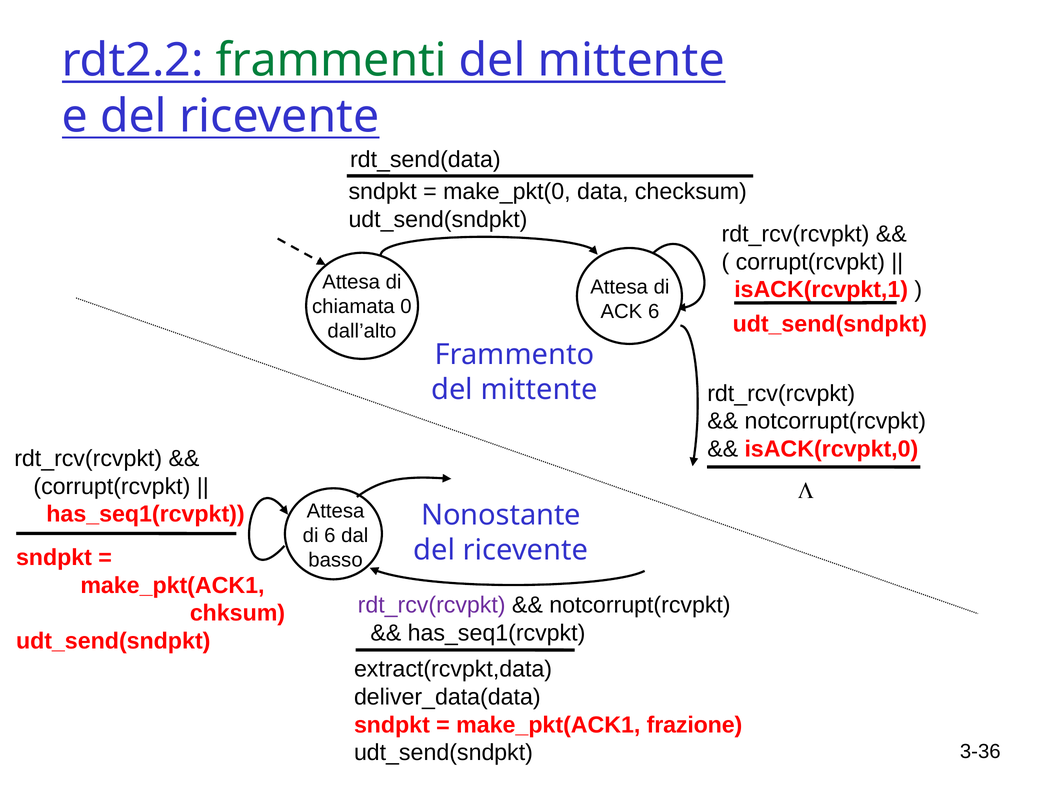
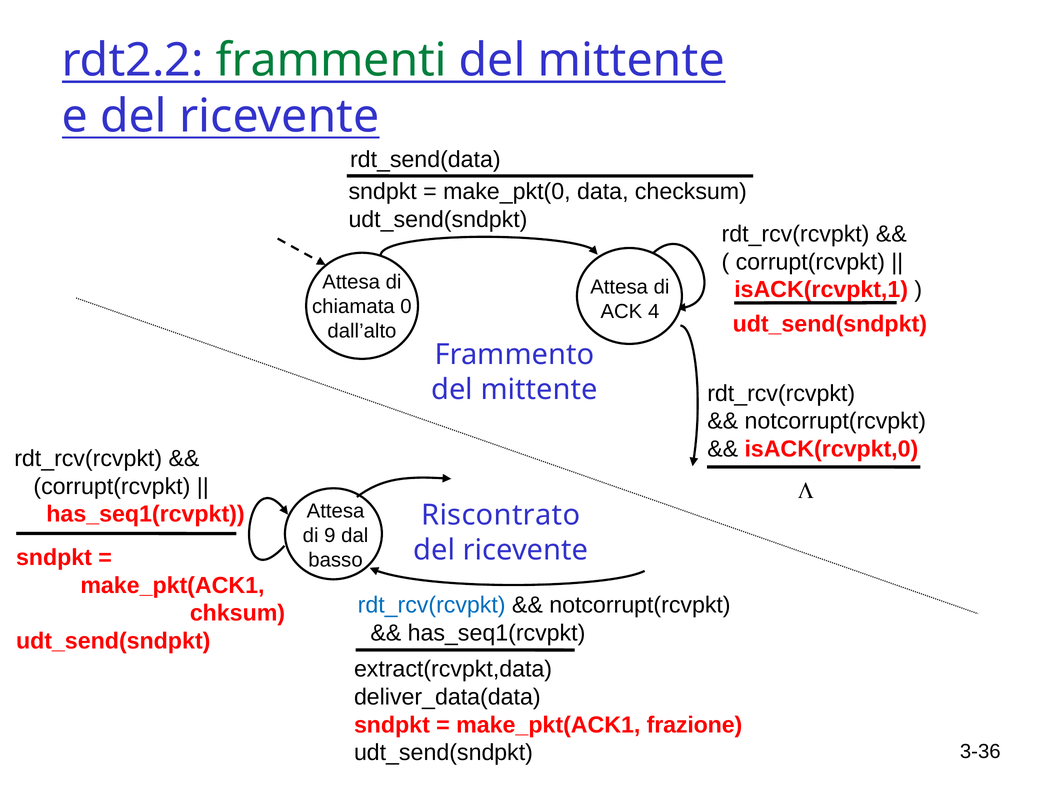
ACK 6: 6 -> 4
Nonostante: Nonostante -> Riscontrato
di 6: 6 -> 9
rdt_rcv(rcvpkt at (432, 605) colour: purple -> blue
